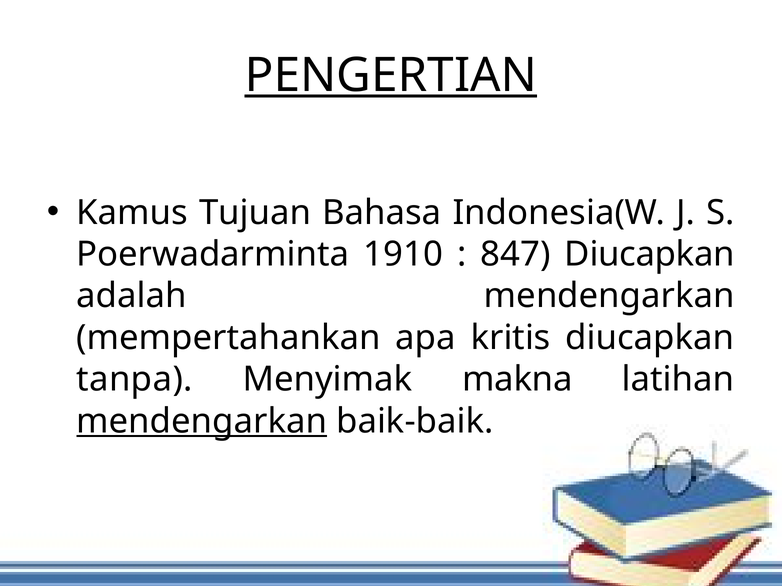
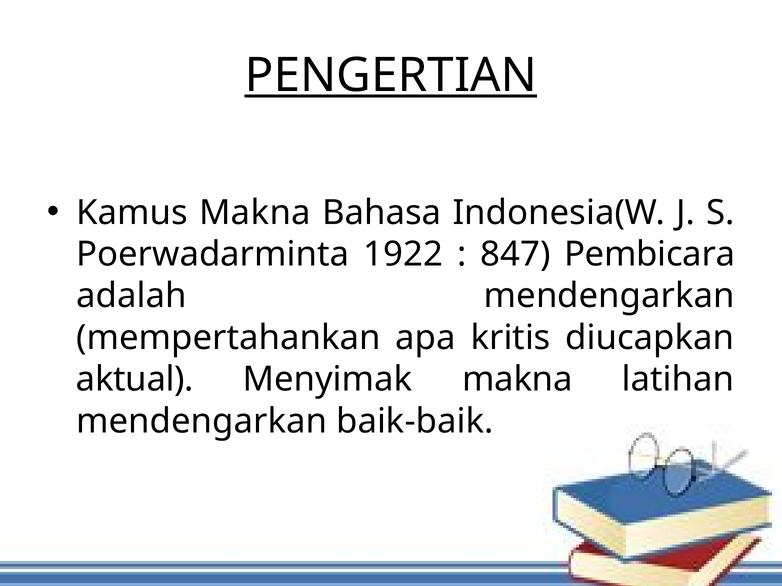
Kamus Tujuan: Tujuan -> Makna
1910: 1910 -> 1922
847 Diucapkan: Diucapkan -> Pembicara
tanpa: tanpa -> aktual
mendengarkan at (202, 422) underline: present -> none
